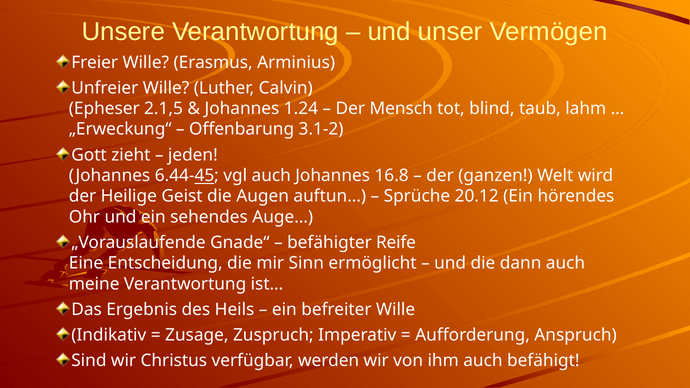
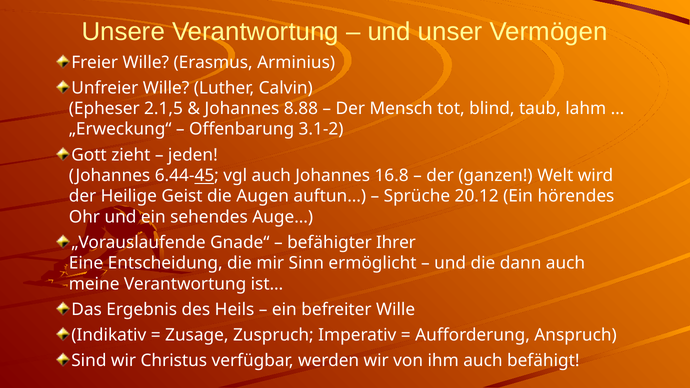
1.24: 1.24 -> 8.88
Reife: Reife -> Ihrer
